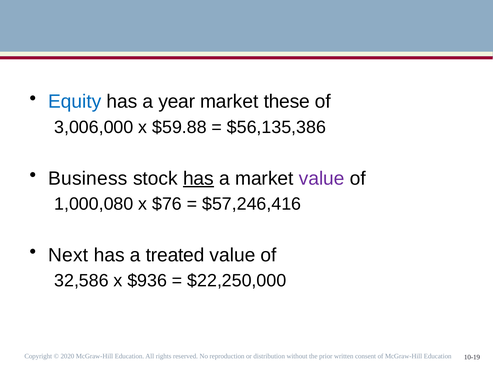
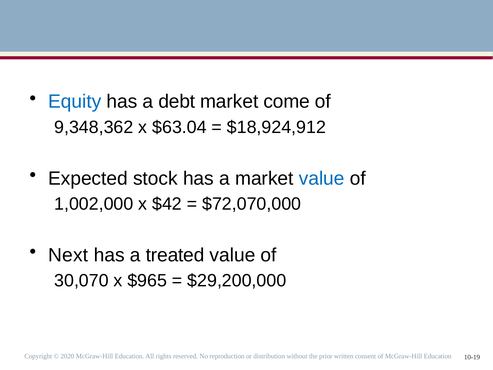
year: year -> debt
these: these -> come
3,006,000: 3,006,000 -> 9,348,362
$59.88: $59.88 -> $63.04
$56,135,386: $56,135,386 -> $18,924,912
Business: Business -> Expected
has at (198, 178) underline: present -> none
value at (322, 178) colour: purple -> blue
1,000,080: 1,000,080 -> 1,002,000
$76: $76 -> $42
$57,246,416: $57,246,416 -> $72,070,000
32,586: 32,586 -> 30,070
$936: $936 -> $965
$22,250,000: $22,250,000 -> $29,200,000
